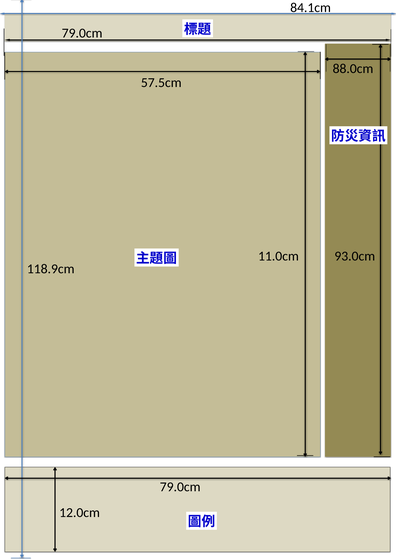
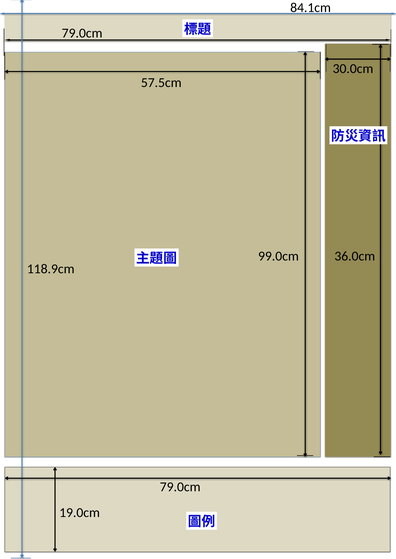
88.0cm: 88.0cm -> 30.0cm
11.0cm: 11.0cm -> 99.0cm
93.0cm: 93.0cm -> 36.0cm
12.0cm: 12.0cm -> 19.0cm
